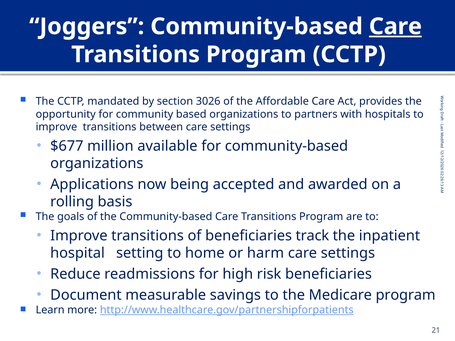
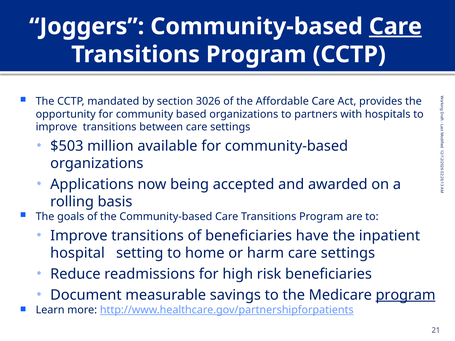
$677: $677 -> $503
track: track -> have
program at (406, 295) underline: none -> present
